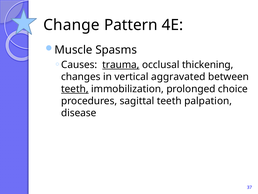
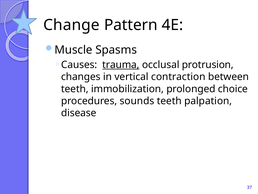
thickening: thickening -> protrusion
aggravated: aggravated -> contraction
teeth at (75, 89) underline: present -> none
sagittal: sagittal -> sounds
